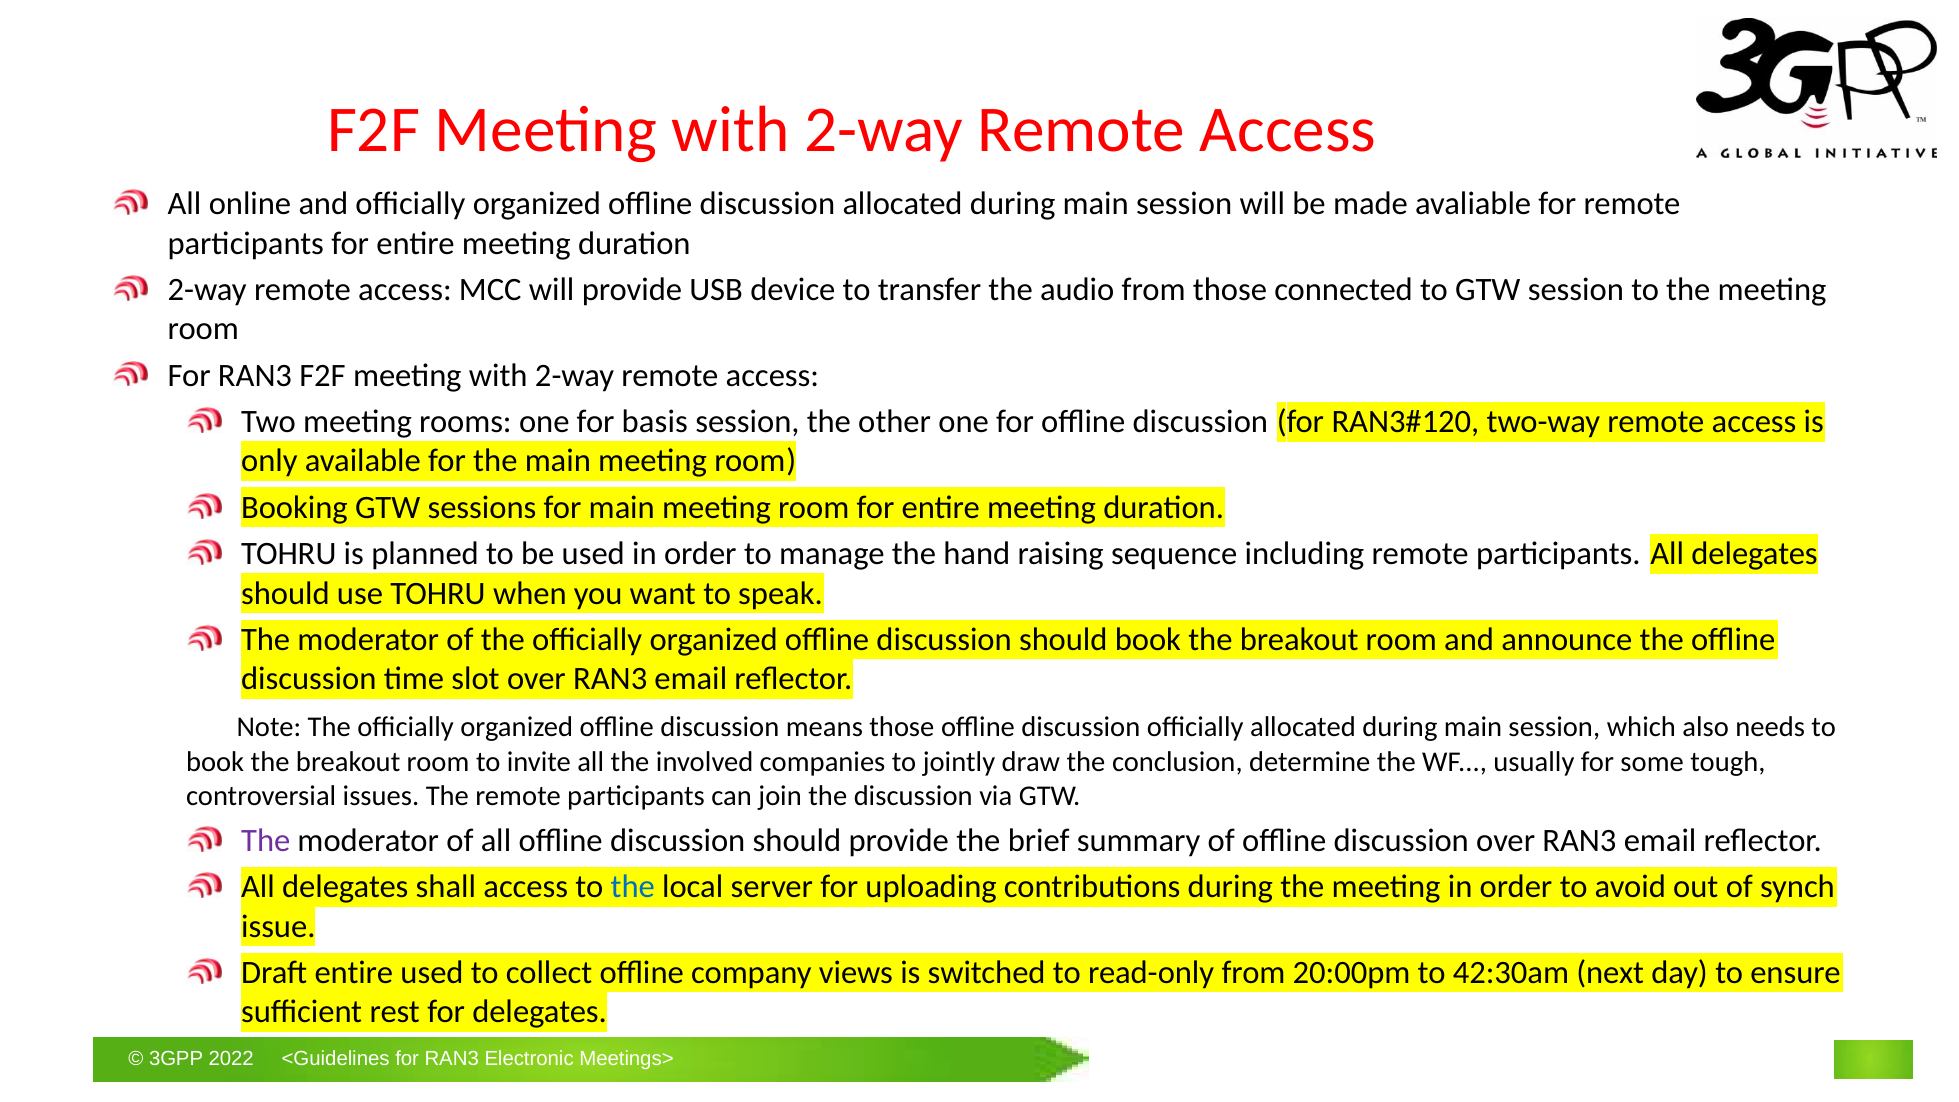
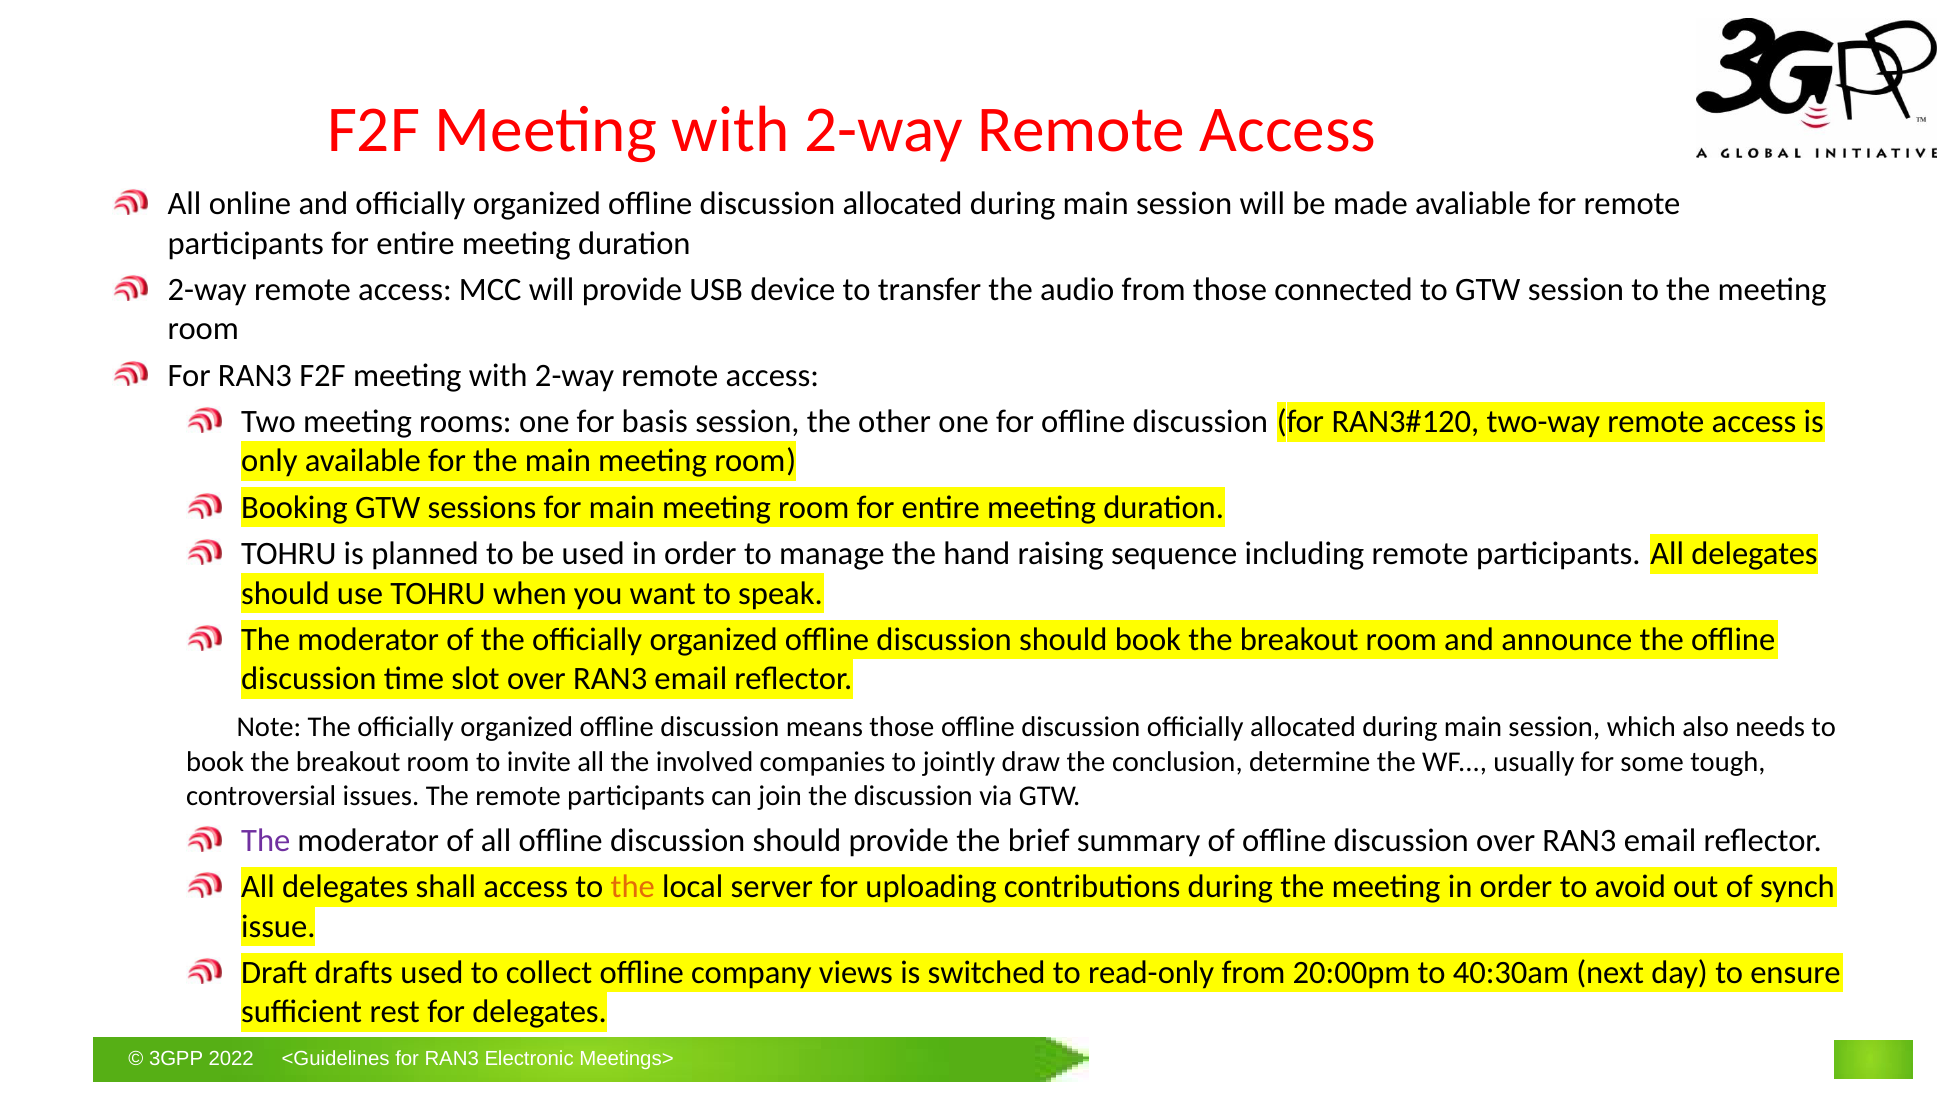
the at (633, 887) colour: blue -> orange
Draft entire: entire -> drafts
42:30am: 42:30am -> 40:30am
